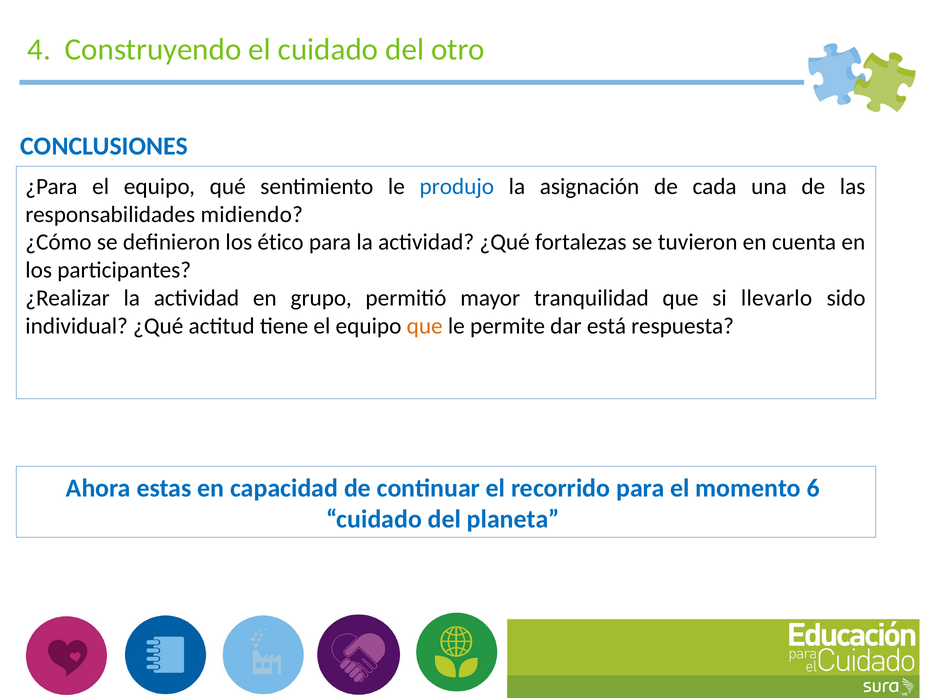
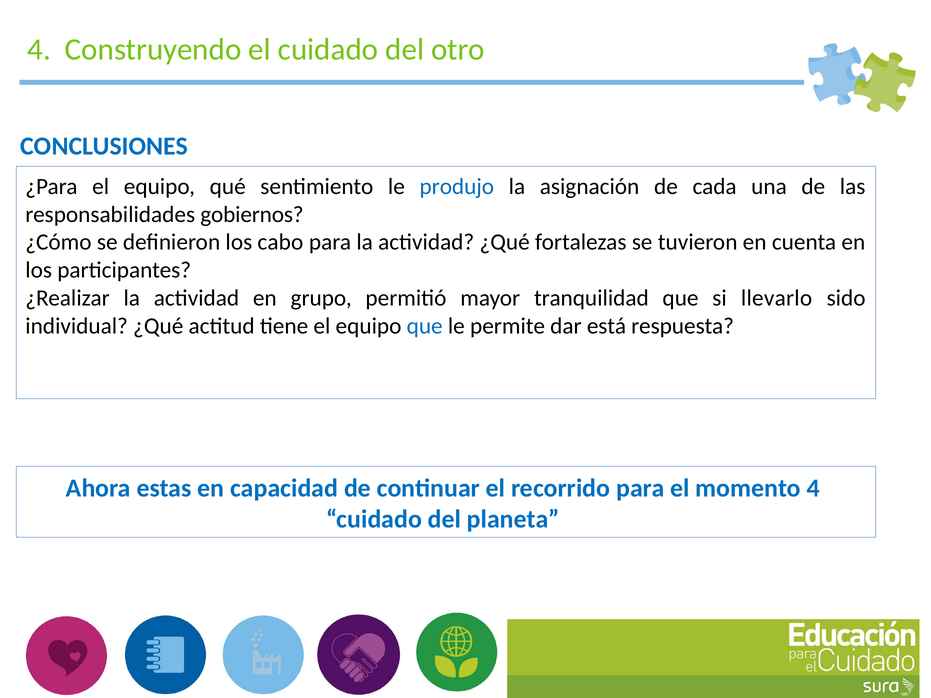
midiendo: midiendo -> gobiernos
ético: ético -> cabo
que at (425, 326) colour: orange -> blue
momento 6: 6 -> 4
